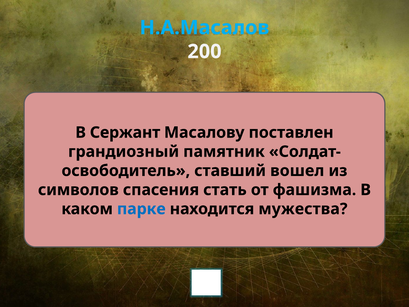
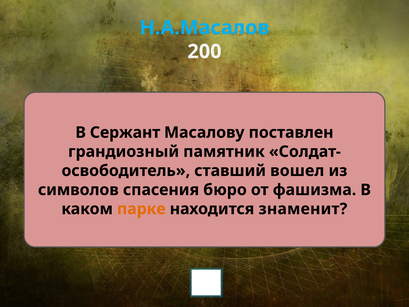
стать: стать -> бюро
парке colour: blue -> orange
мужества: мужества -> знаменит
